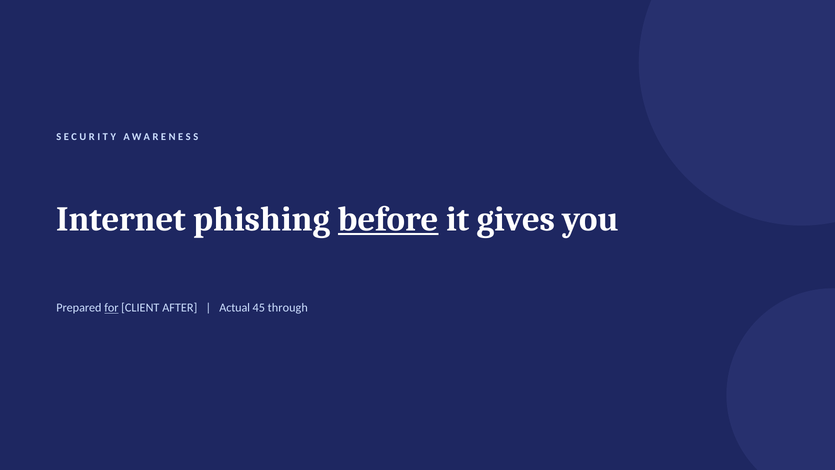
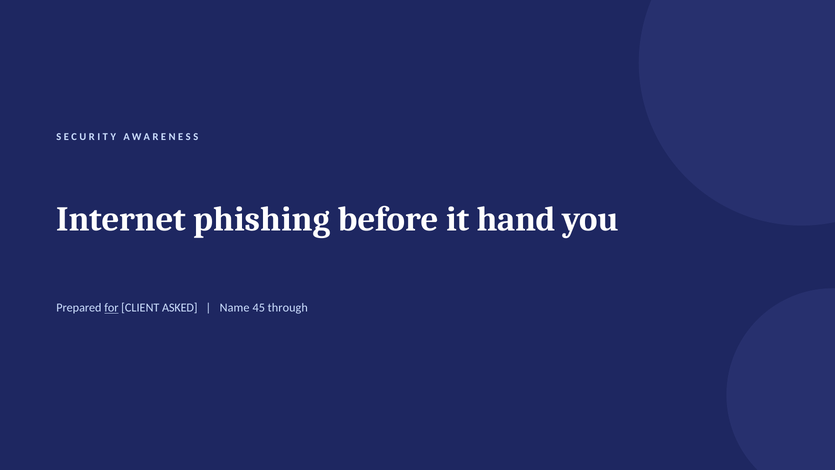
before underline: present -> none
gives: gives -> hand
AFTER: AFTER -> ASKED
Actual: Actual -> Name
